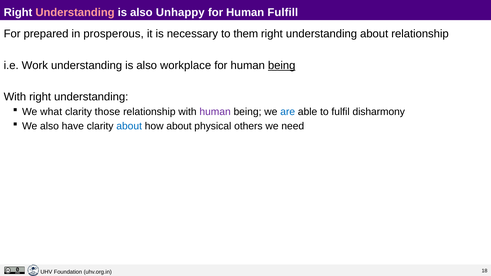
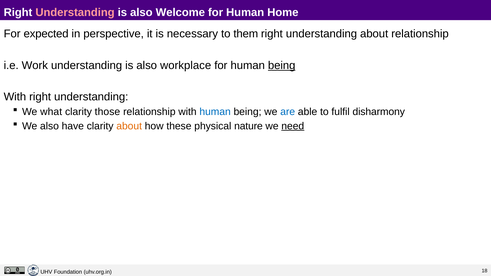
Unhappy: Unhappy -> Welcome
Fulfill: Fulfill -> Home
prepared: prepared -> expected
prosperous: prosperous -> perspective
human at (215, 112) colour: purple -> blue
about at (129, 126) colour: blue -> orange
how about: about -> these
others: others -> nature
need underline: none -> present
